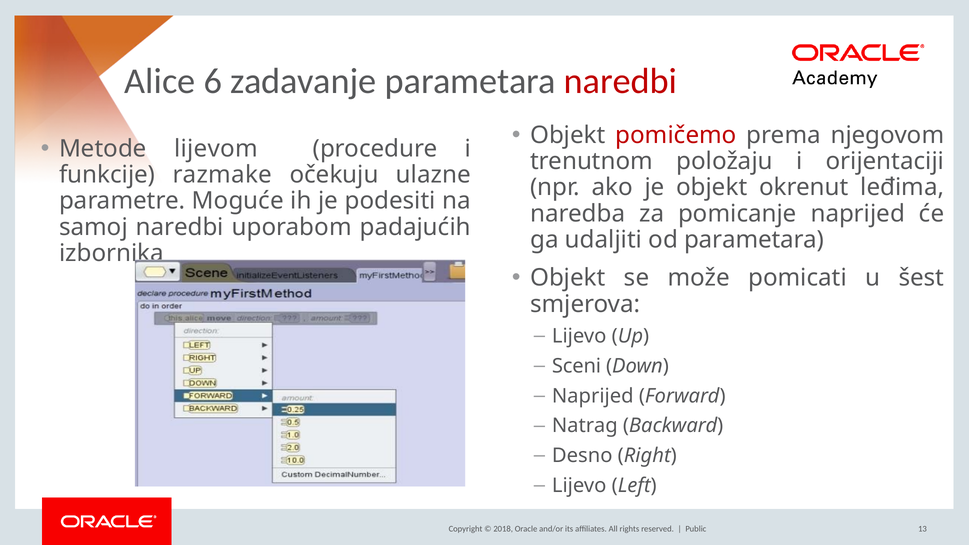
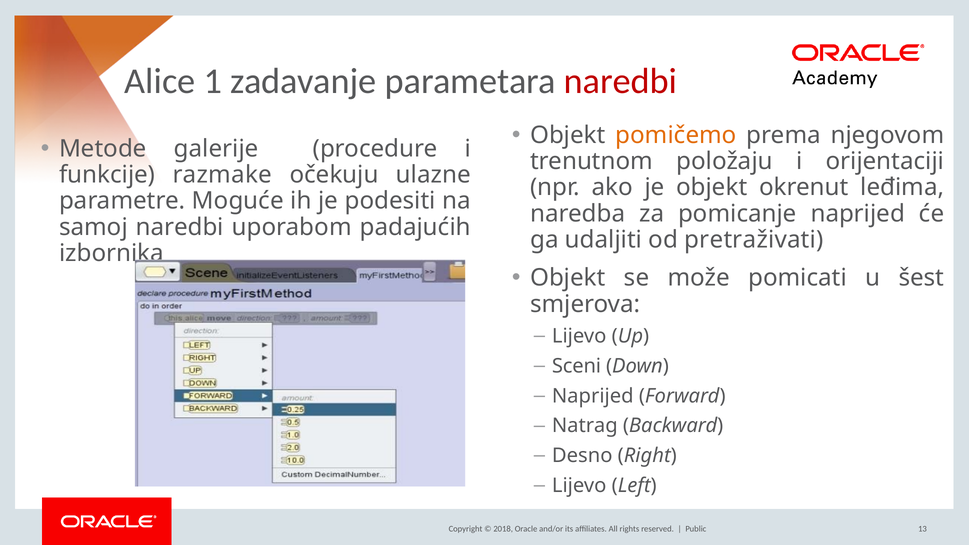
6: 6 -> 1
pomičemo colour: red -> orange
lijevom: lijevom -> galerije
od parametara: parametara -> pretraživati
